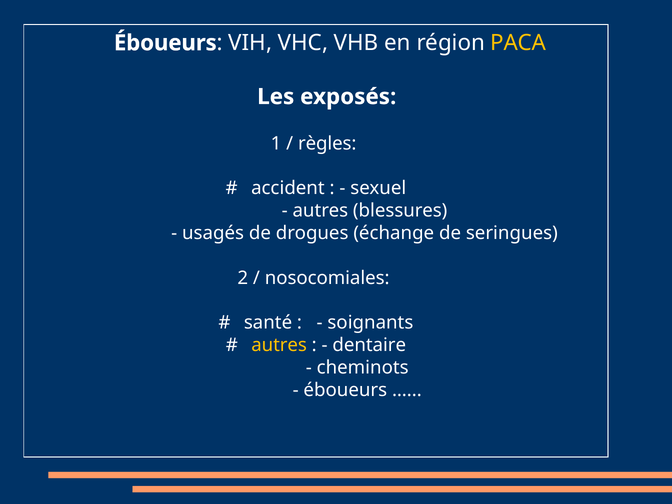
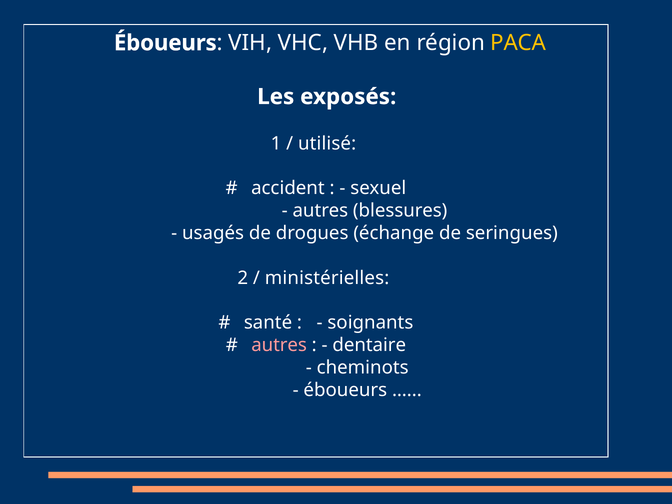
règles: règles -> utilisé
nosocomiales: nosocomiales -> ministérielles
autres at (279, 345) colour: yellow -> pink
